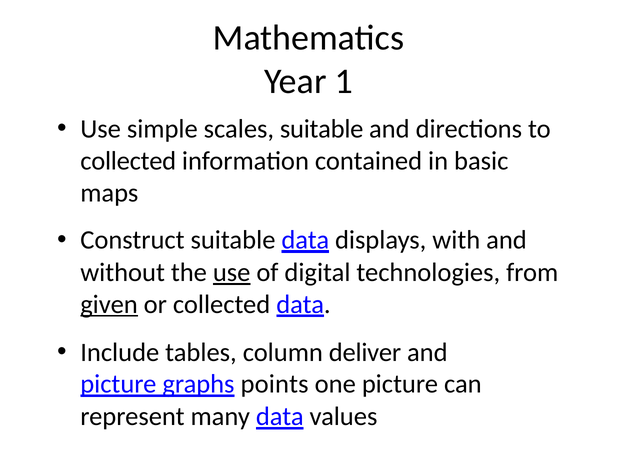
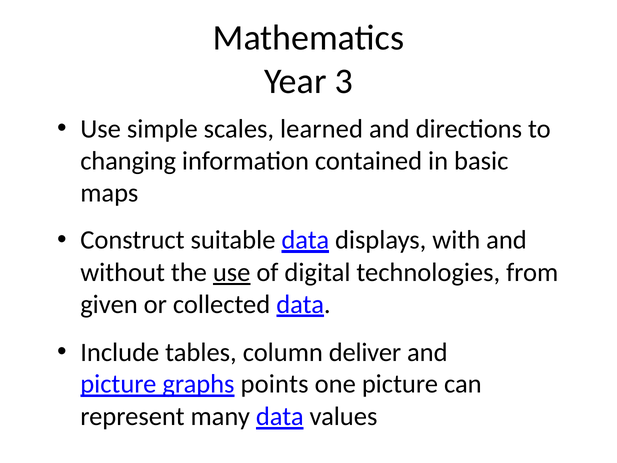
1: 1 -> 3
scales suitable: suitable -> learned
collected at (128, 161): collected -> changing
given underline: present -> none
